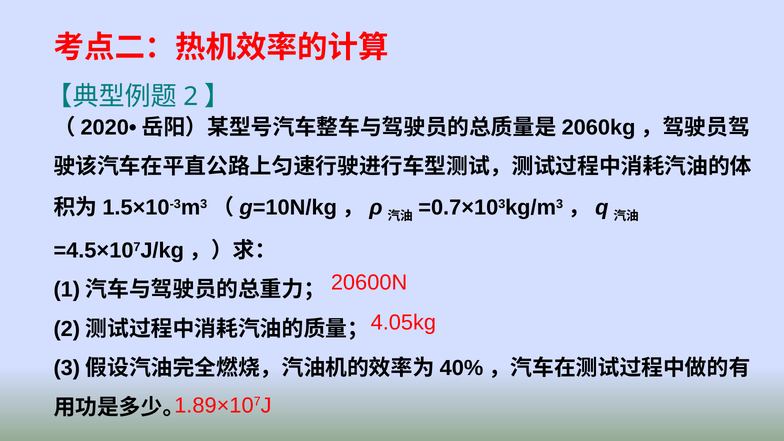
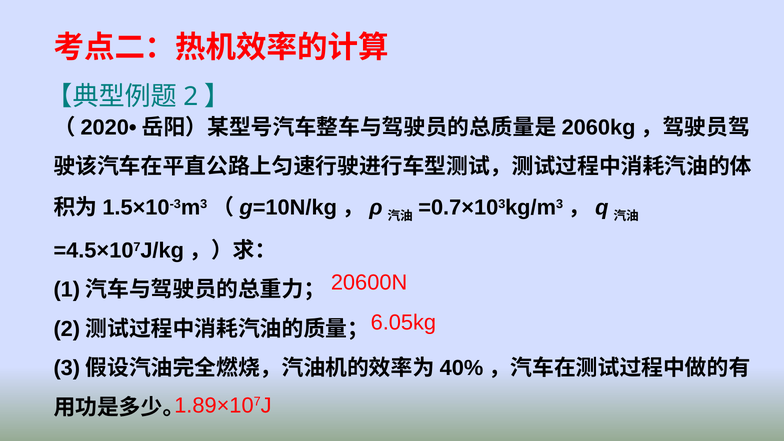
4.05kg: 4.05kg -> 6.05kg
